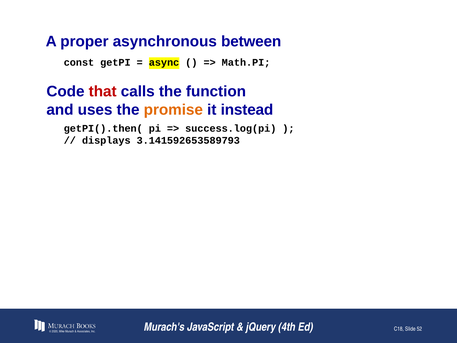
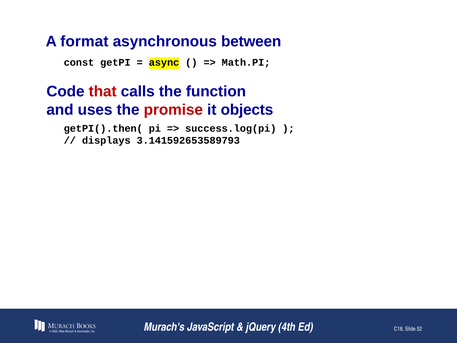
proper: proper -> format
promise colour: orange -> red
instead: instead -> objects
